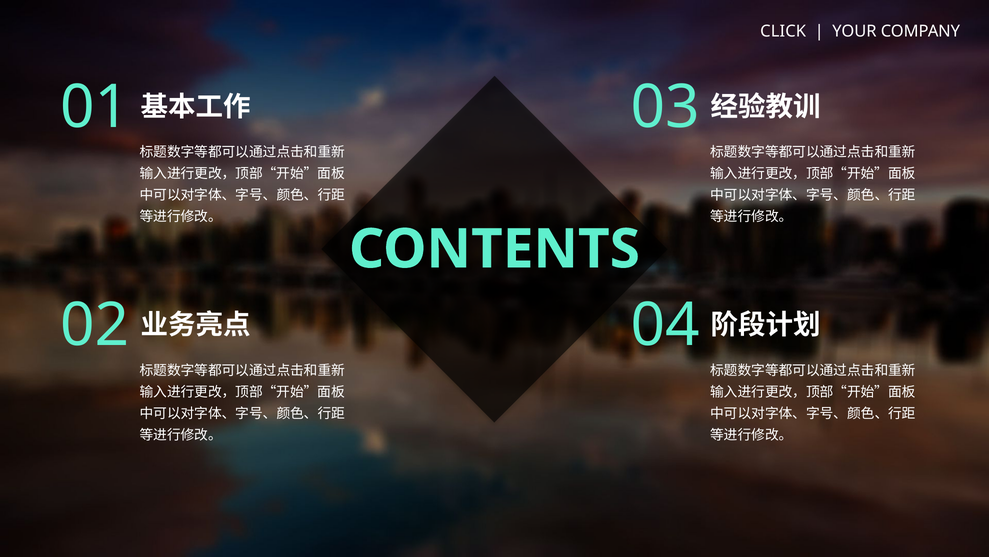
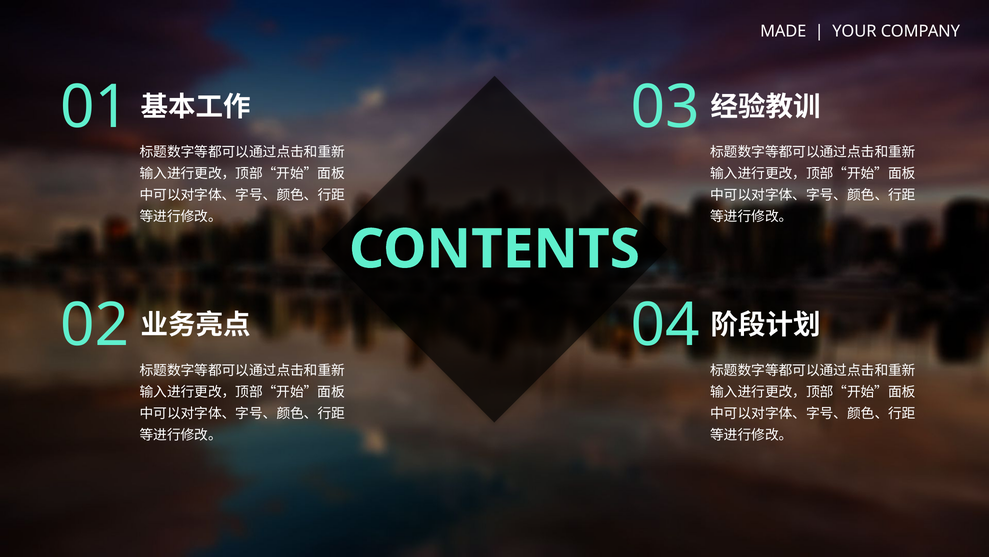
CLICK: CLICK -> MADE
